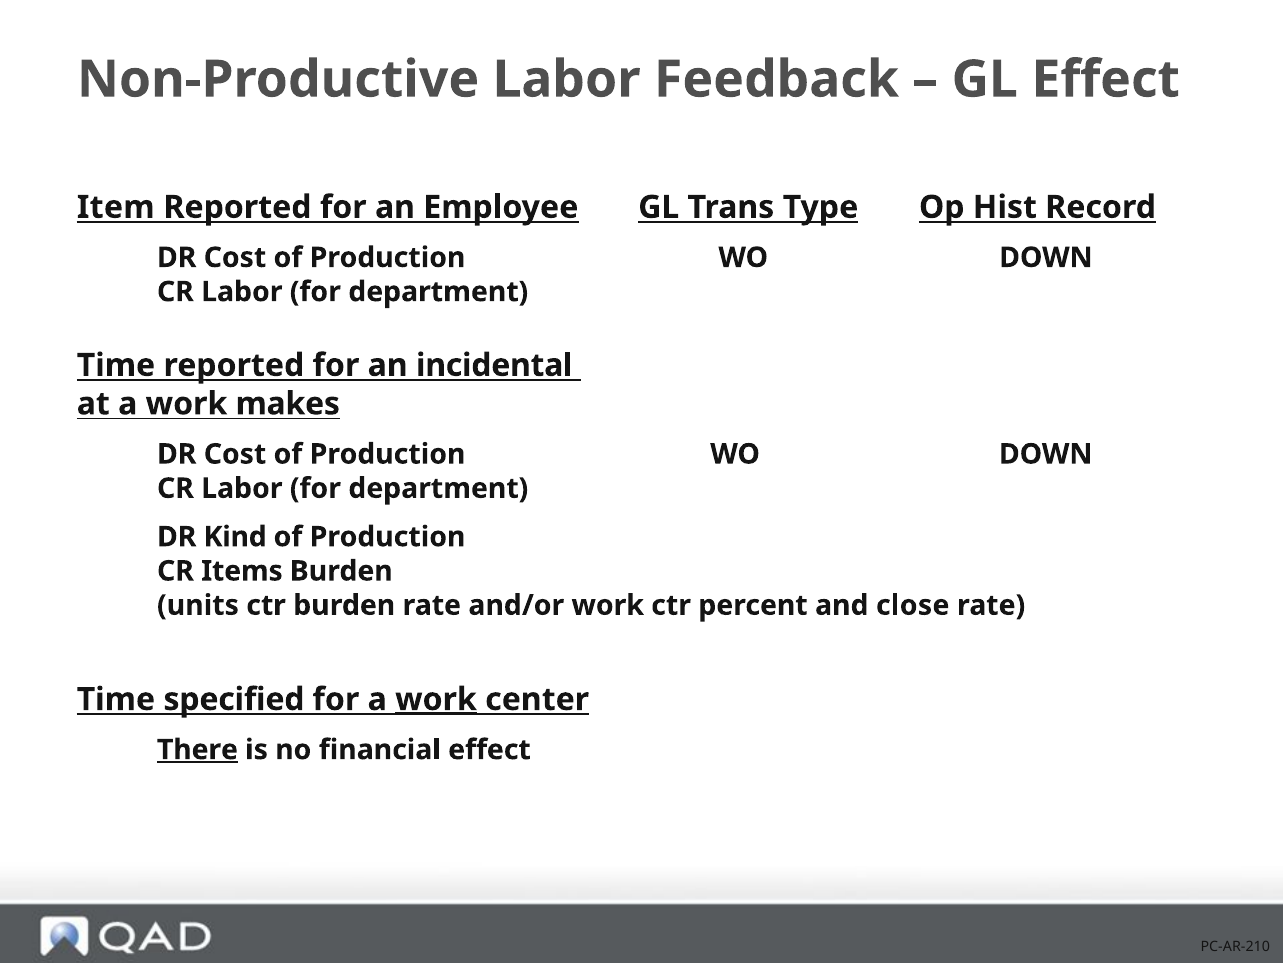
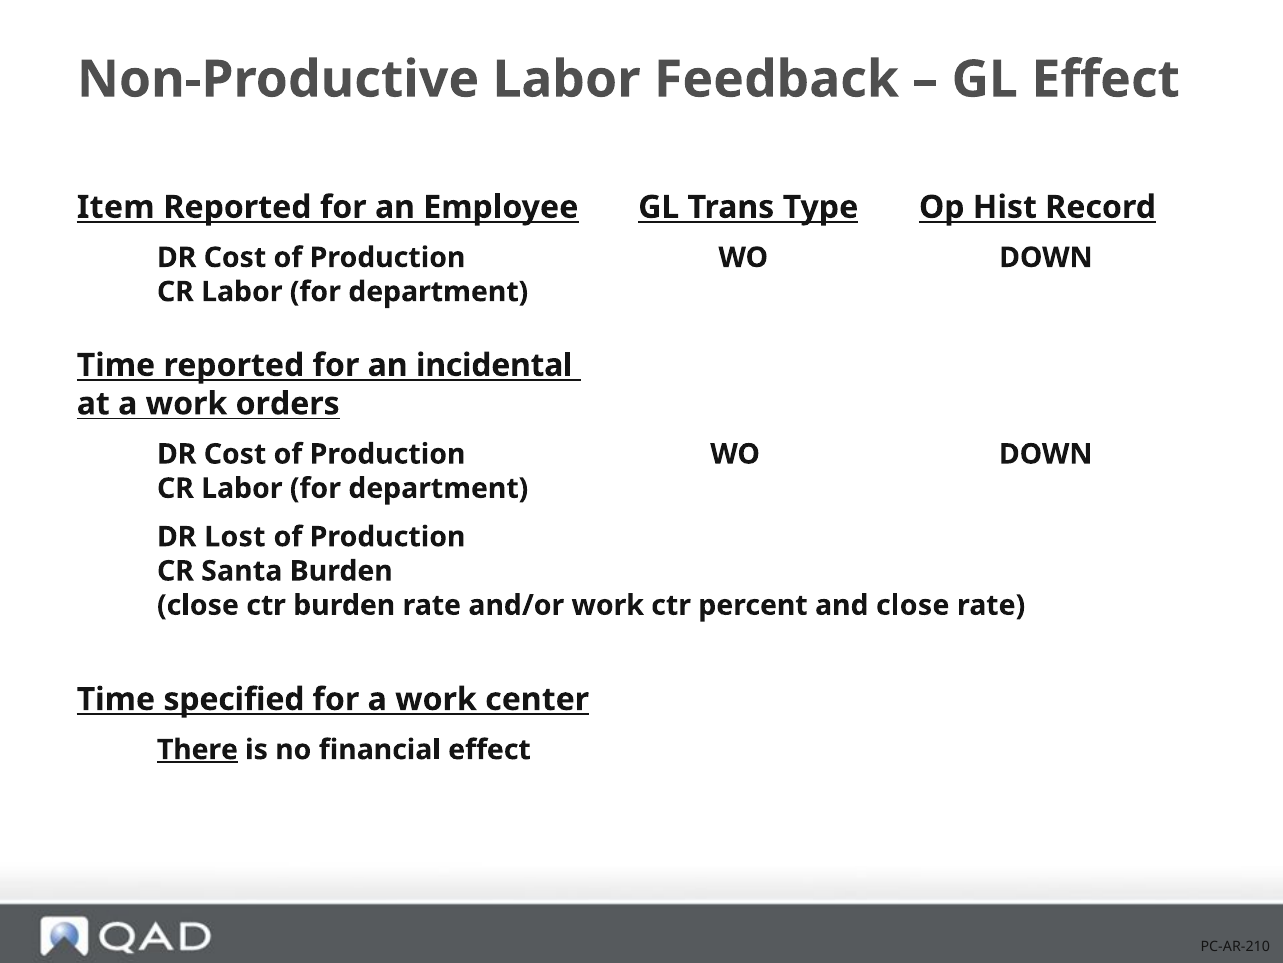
makes: makes -> orders
Kind: Kind -> Lost
Items: Items -> Santa
units at (198, 605): units -> close
work at (436, 699) underline: present -> none
